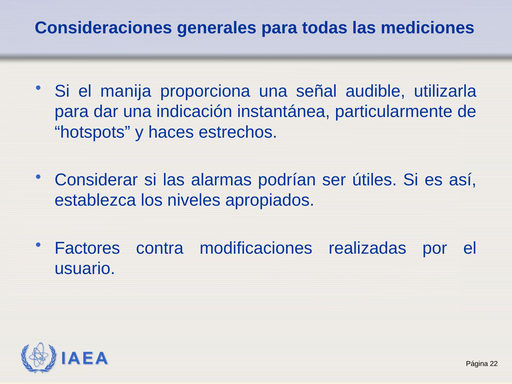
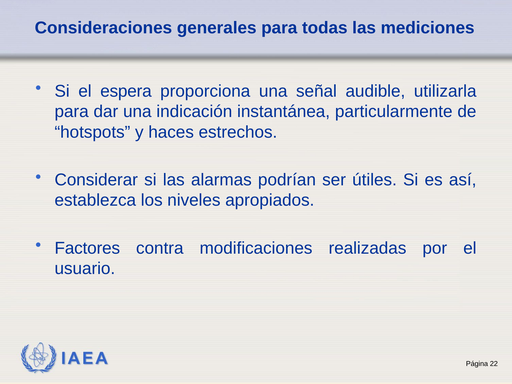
manija: manija -> espera
